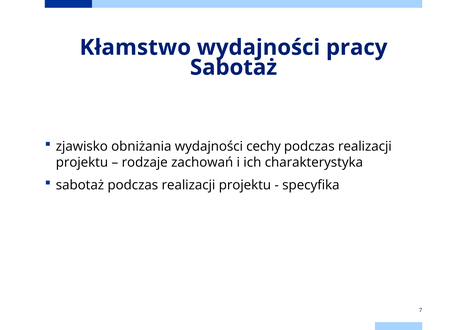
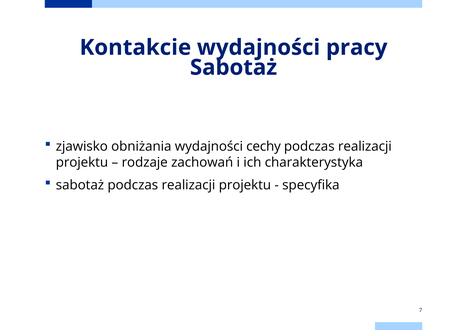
Kłamstwo: Kłamstwo -> Kontakcie
